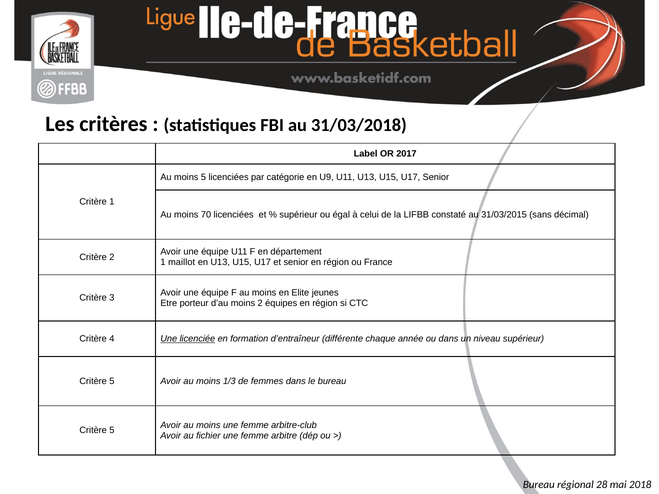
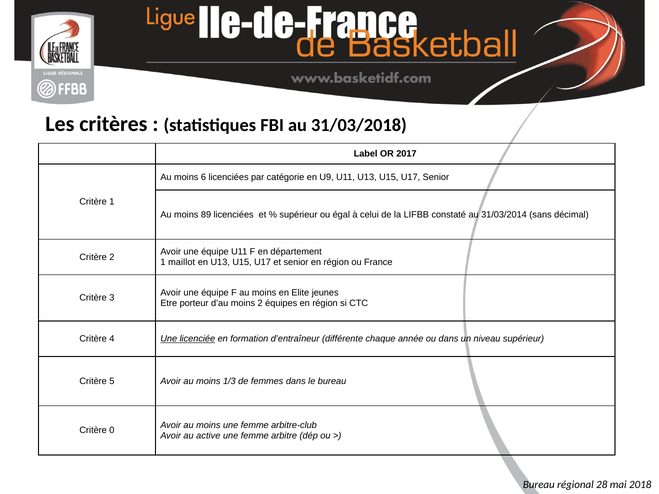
moins 5: 5 -> 6
70: 70 -> 89
31/03/2015: 31/03/2015 -> 31/03/2014
5 at (112, 431): 5 -> 0
fichier: fichier -> active
